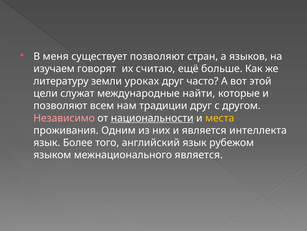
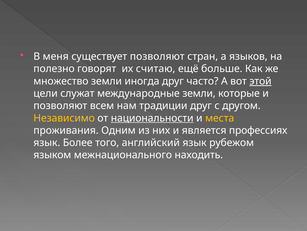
изучаем: изучаем -> полезно
литературу: литературу -> множество
уроках: уроках -> иногда
этой underline: none -> present
международные найти: найти -> земли
Независимо colour: pink -> yellow
интеллекта: интеллекта -> профессиях
межнационального является: является -> находить
